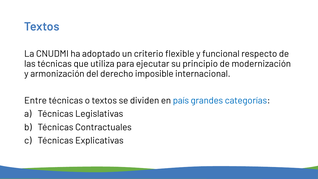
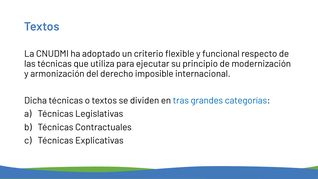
Entre: Entre -> Dicha
país: país -> tras
